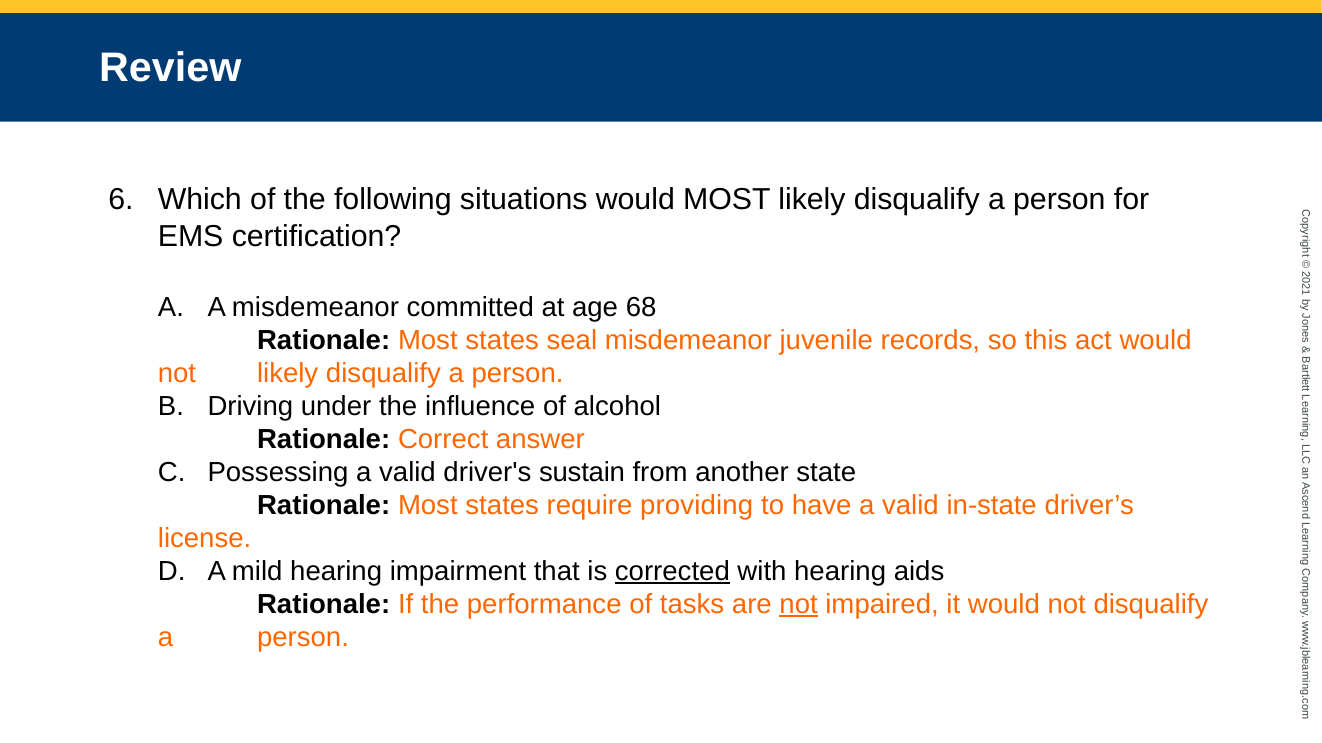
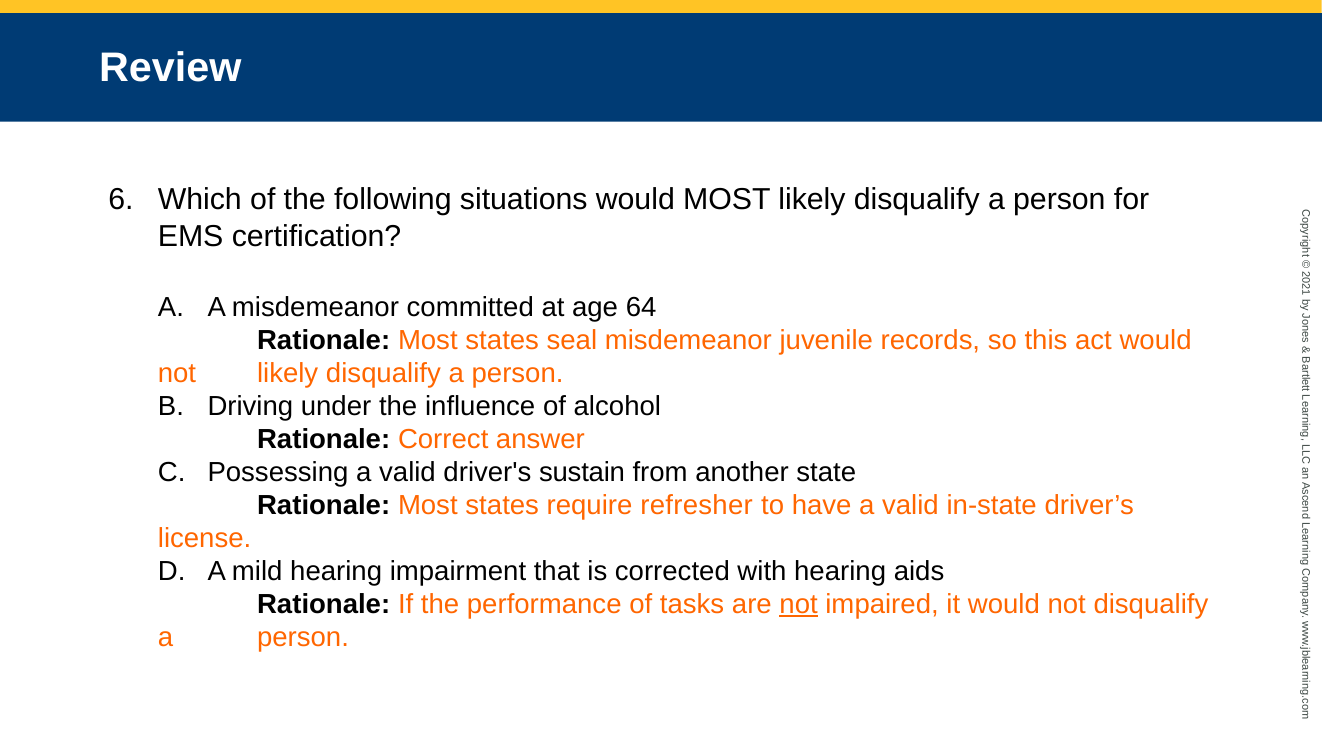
68: 68 -> 64
providing: providing -> refresher
corrected underline: present -> none
